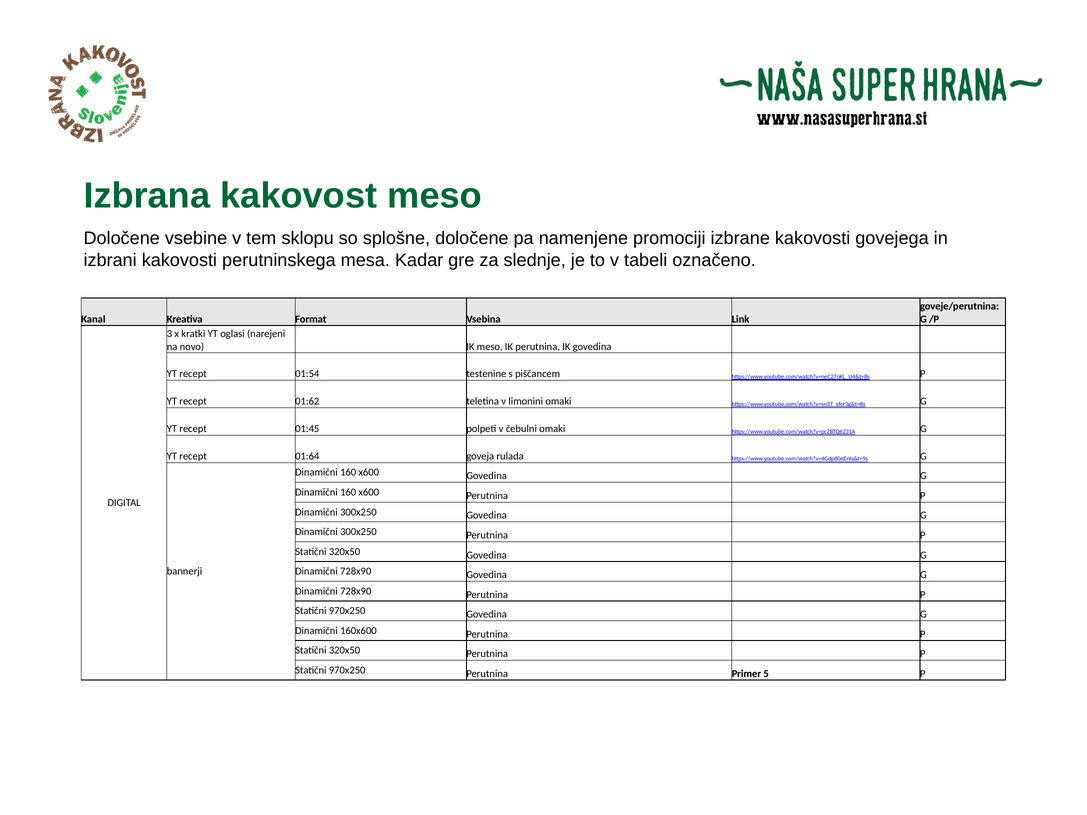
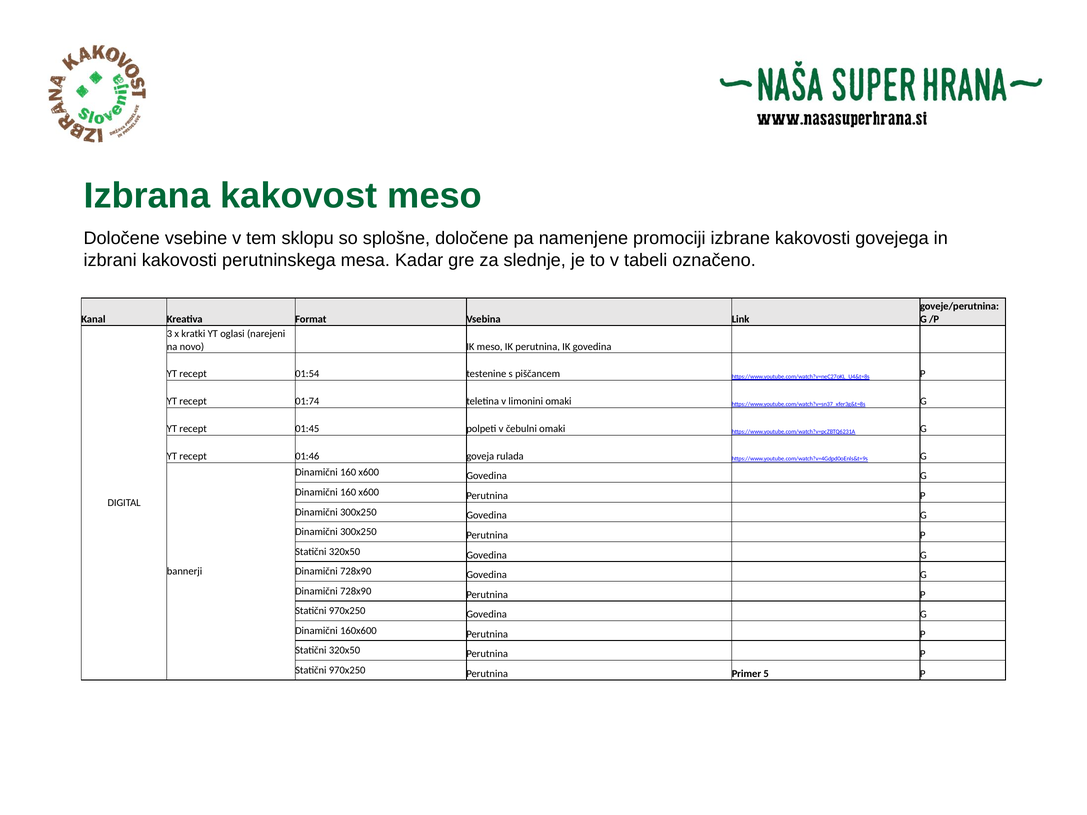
01:62: 01:62 -> 01:74
01:64: 01:64 -> 01:46
